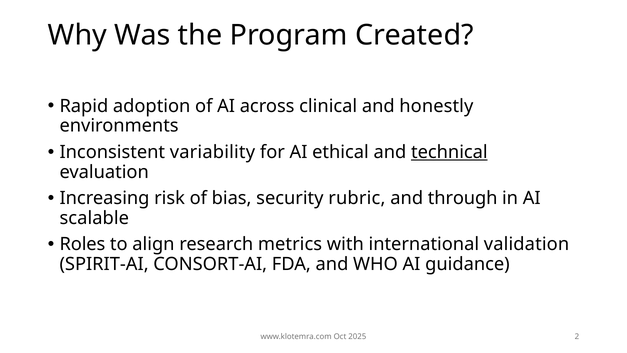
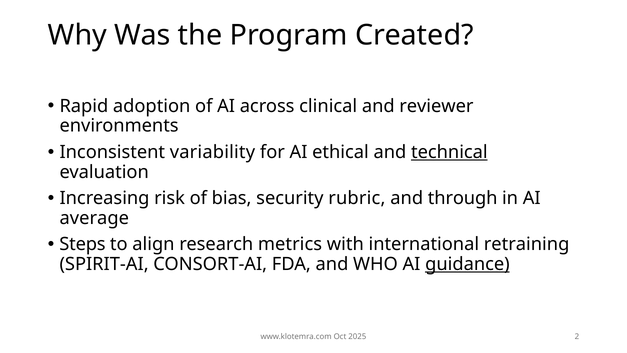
honestly: honestly -> reviewer
scalable: scalable -> average
Roles: Roles -> Steps
validation: validation -> retraining
guidance underline: none -> present
